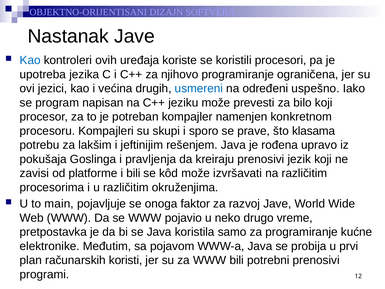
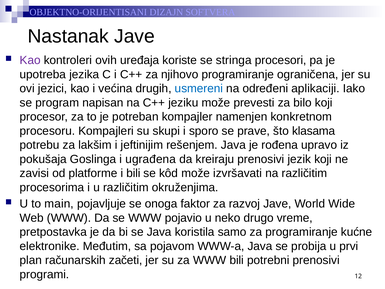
Kao at (30, 60) colour: blue -> purple
koristili: koristili -> stringa
uspešno: uspešno -> aplikaciji
pravljenja: pravljenja -> ugrađena
koristi: koristi -> začeti
